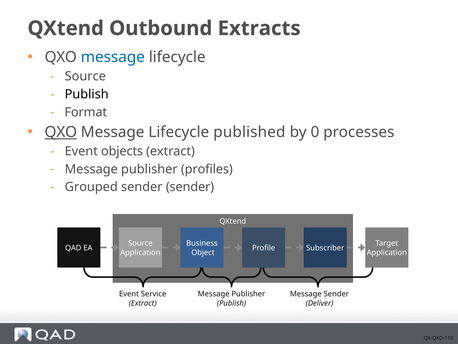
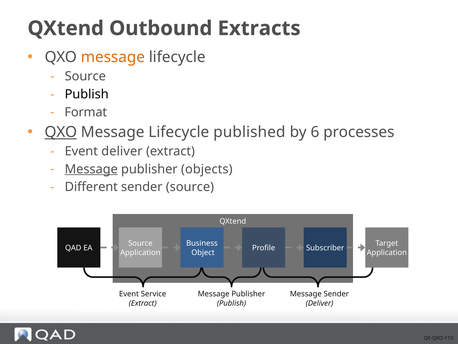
message at (113, 57) colour: blue -> orange
0: 0 -> 6
Event objects: objects -> deliver
Message at (91, 169) underline: none -> present
profiles: profiles -> objects
Grouped: Grouped -> Different
sender sender: sender -> source
